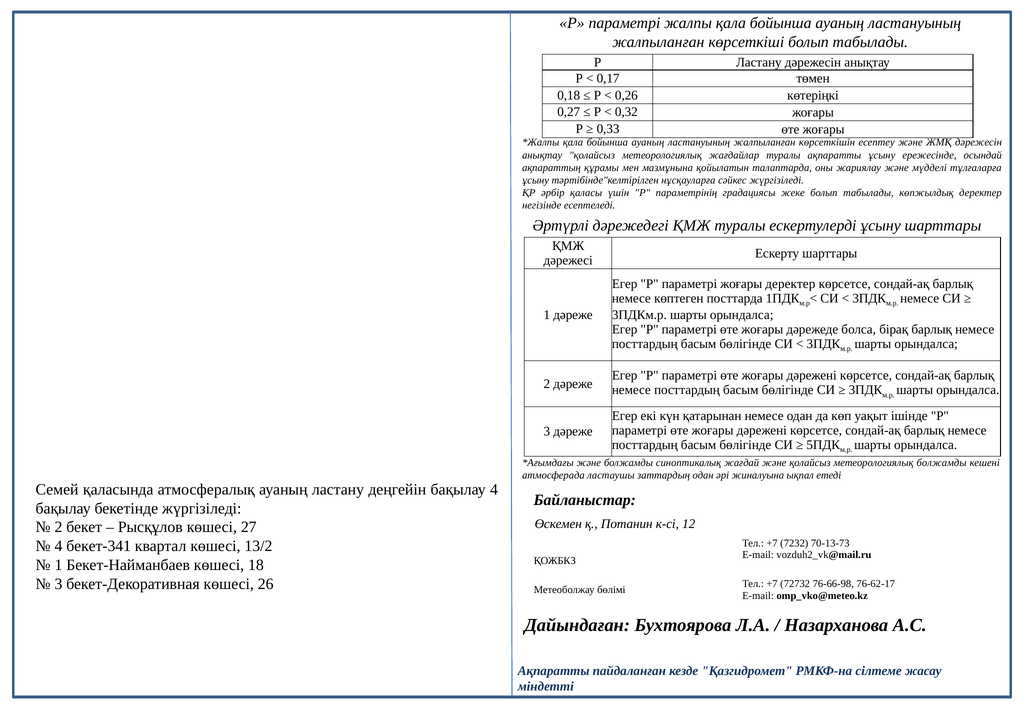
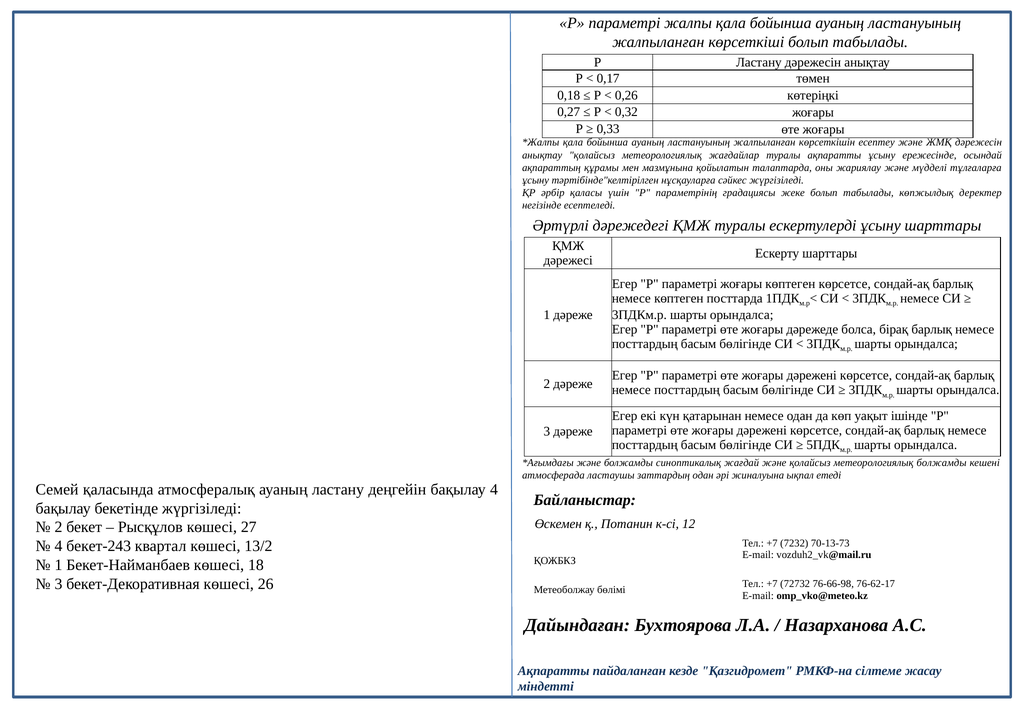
жоғары деректер: деректер -> көптеген
бекет-341: бекет-341 -> бекет-243
